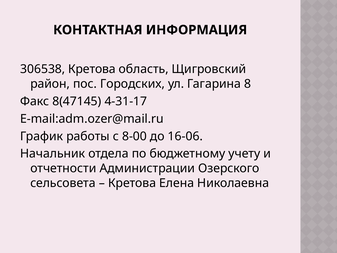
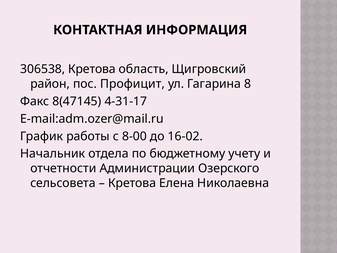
Городских: Городских -> Профицит
16-06: 16-06 -> 16-02
